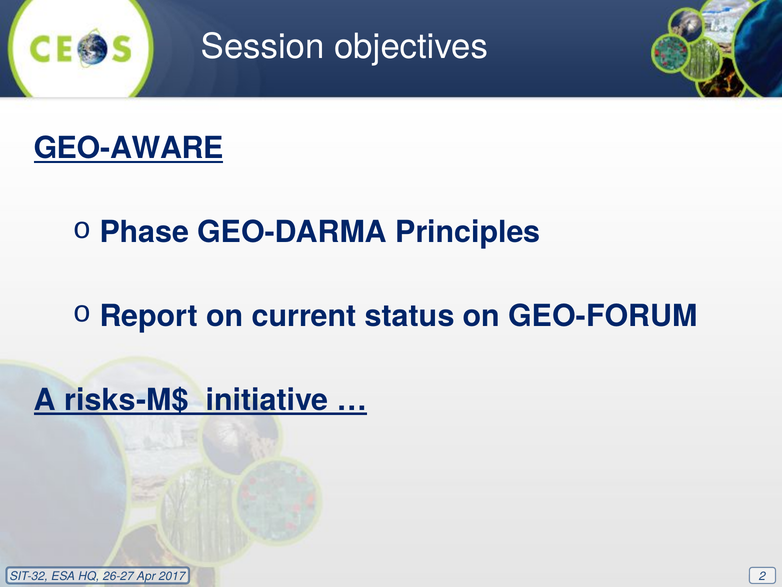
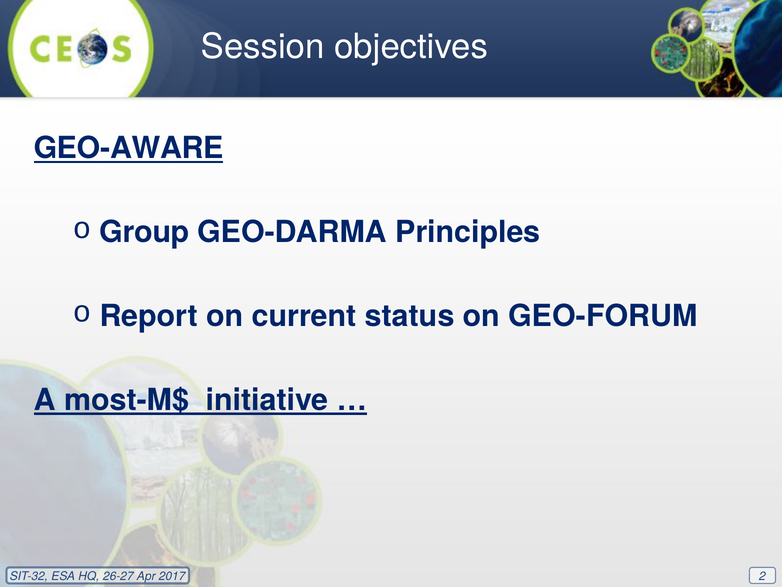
Phase: Phase -> Group
risks-M$: risks-M$ -> most-M$
